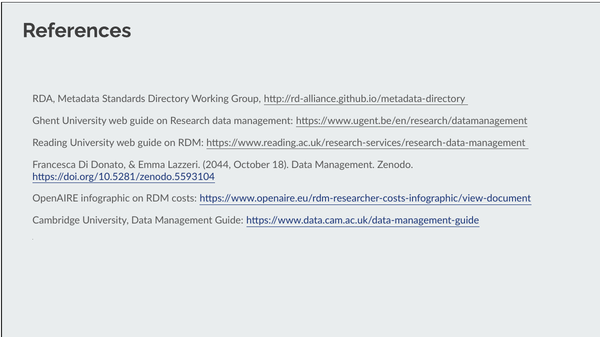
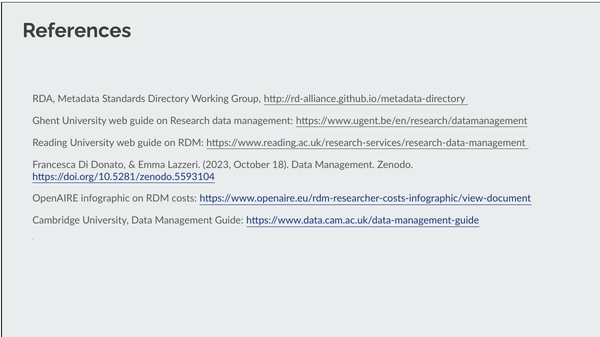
2044: 2044 -> 2023
